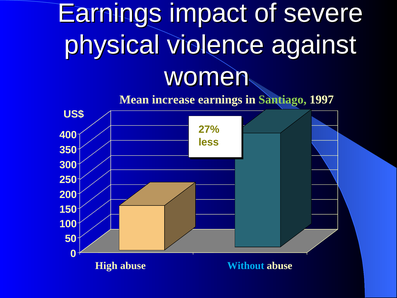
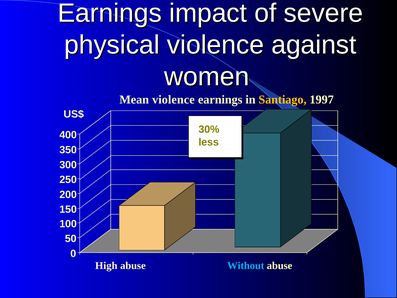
Mean increase: increase -> violence
Santiago colour: light green -> yellow
27%: 27% -> 30%
